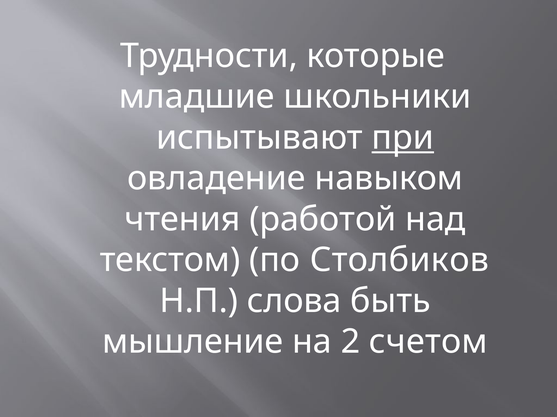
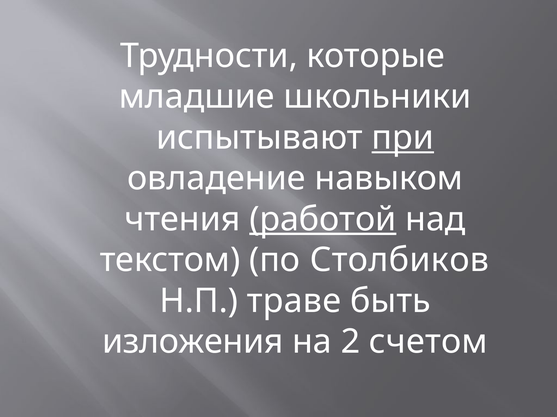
работой underline: none -> present
слова: слова -> траве
мышление: мышление -> изложения
